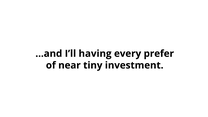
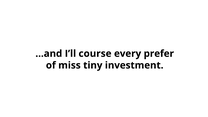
having: having -> course
near: near -> miss
